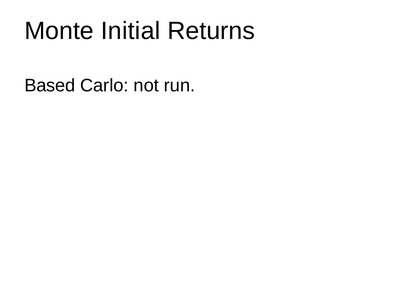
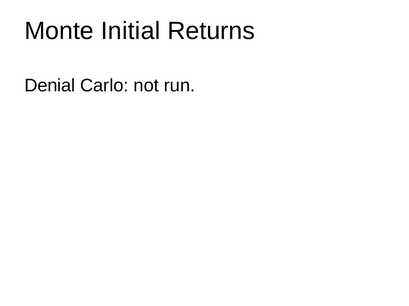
Based: Based -> Denial
